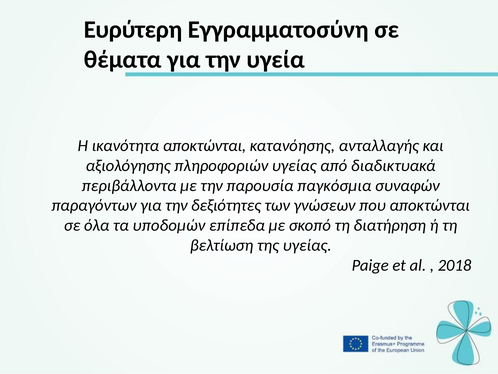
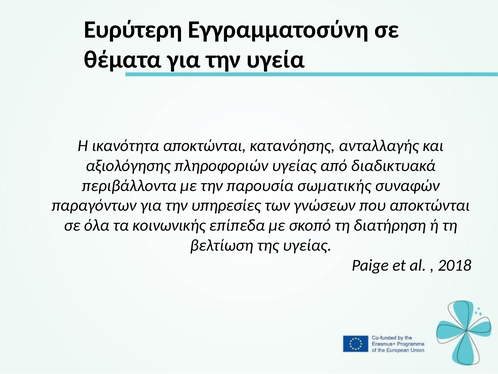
παγκόσμια: παγκόσμια -> σωματικής
δεξιότητες: δεξιότητες -> υπηρεσίες
υποδομών: υποδομών -> κοινωνικής
